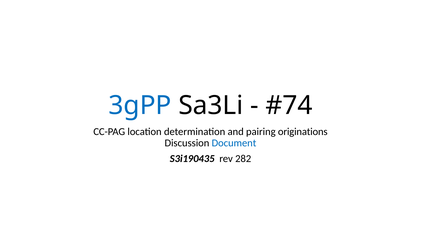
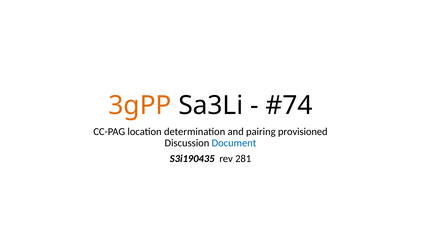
3gPP colour: blue -> orange
originations: originations -> provisioned
282: 282 -> 281
